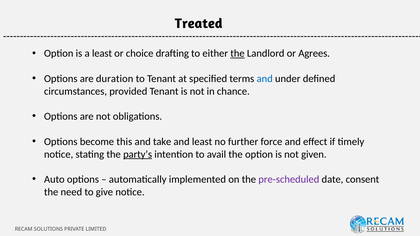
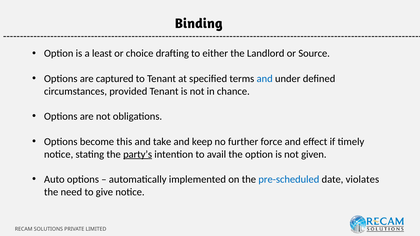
Treated: Treated -> Binding
the at (237, 54) underline: present -> none
Agrees: Agrees -> Source
duration: duration -> captured
and least: least -> keep
pre-scheduled colour: purple -> blue
consent: consent -> violates
